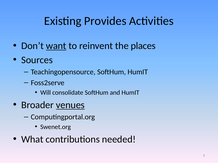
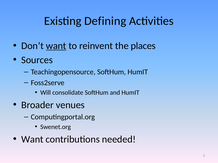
Provides: Provides -> Defining
venues underline: present -> none
What at (32, 140): What -> Want
